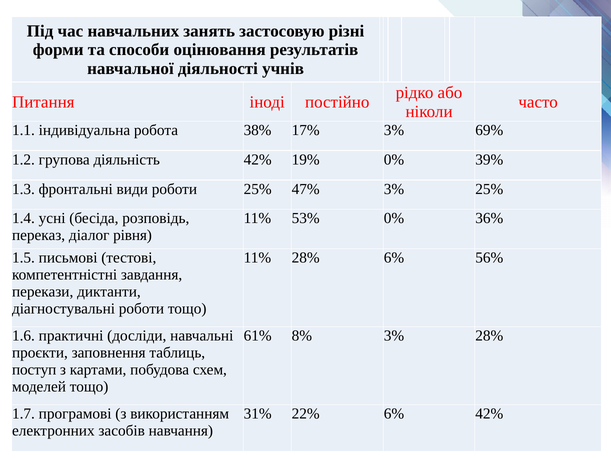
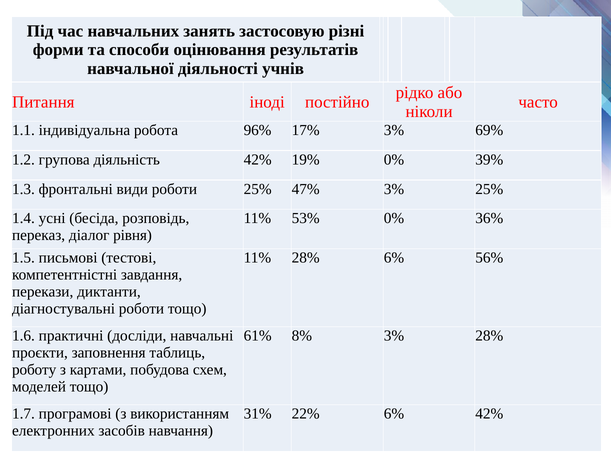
38%: 38% -> 96%
поступ: поступ -> роботу
